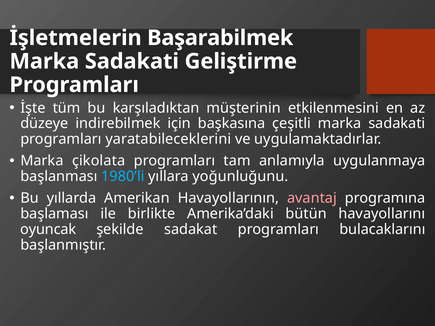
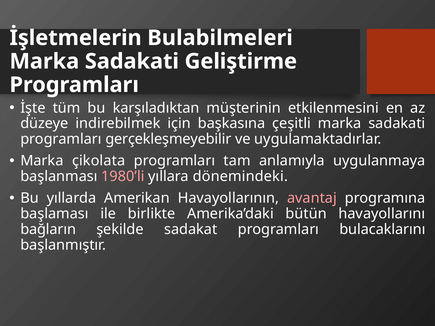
Başarabilmek: Başarabilmek -> Bulabilmeleri
yaratabileceklerini: yaratabileceklerini -> gerçekleşmeyebilir
1980’li colour: light blue -> pink
yoğunluğunu: yoğunluğunu -> dönemindeki
oyuncak: oyuncak -> bağların
